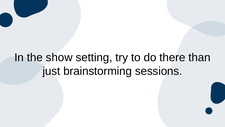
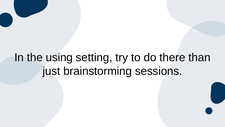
show: show -> using
